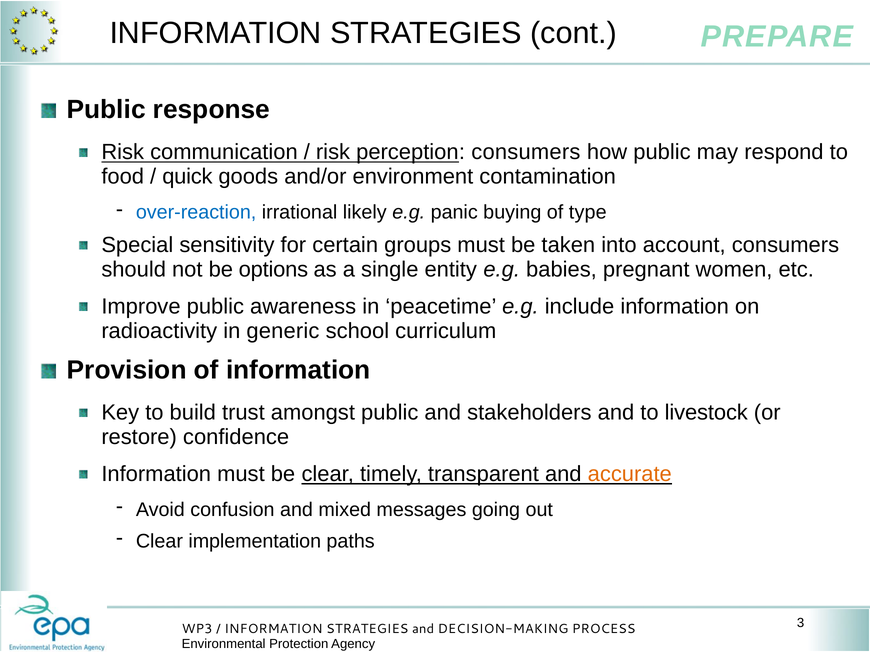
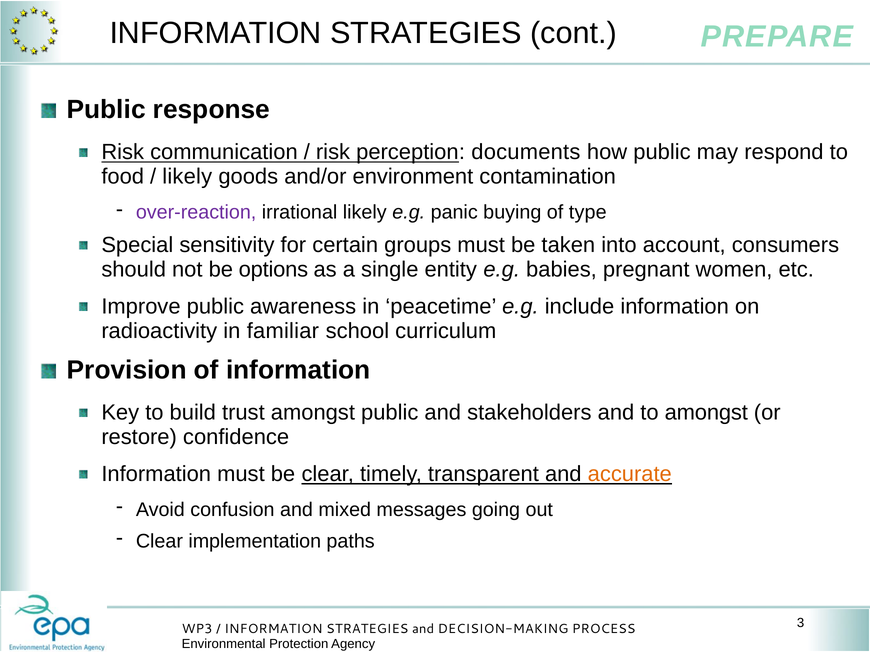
perception consumers: consumers -> documents
quick at (187, 177): quick -> likely
over-reaction colour: blue -> purple
generic: generic -> familiar
to livestock: livestock -> amongst
